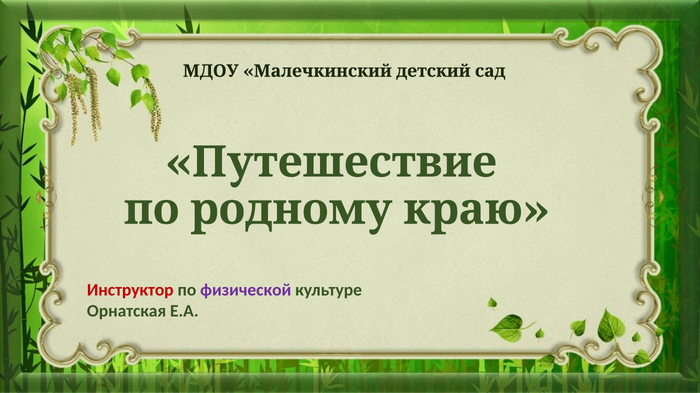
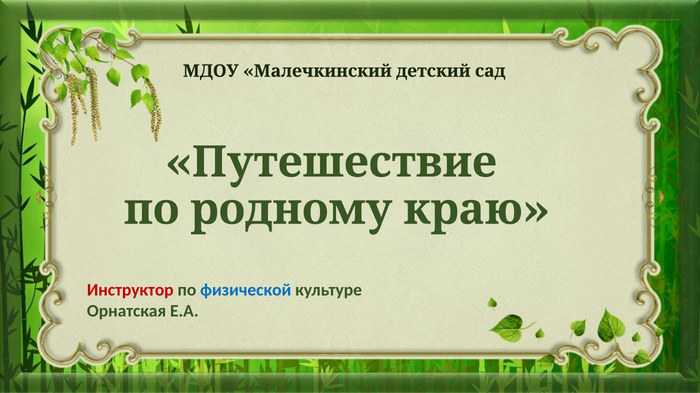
физической colour: purple -> blue
